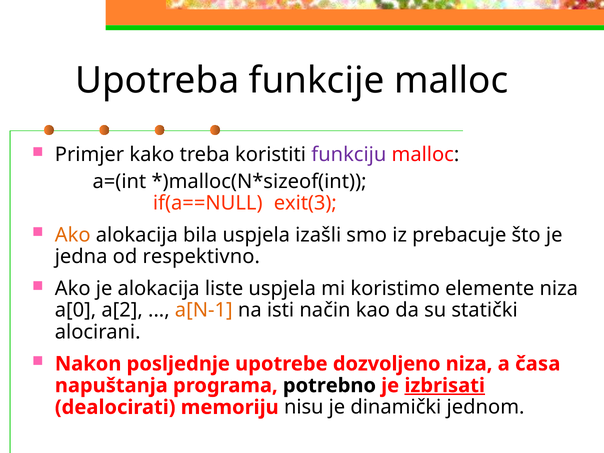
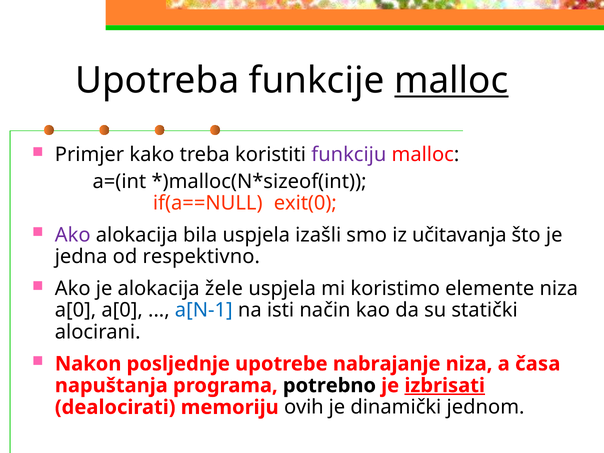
malloc at (451, 81) underline: none -> present
exit(3: exit(3 -> exit(0
Ako at (73, 235) colour: orange -> purple
prebacuje: prebacuje -> učitavanja
liste: liste -> žele
a[0 a[2: a[2 -> a[0
a[N-1 colour: orange -> blue
dozvoljeno: dozvoljeno -> nabrajanje
nisu: nisu -> ovih
